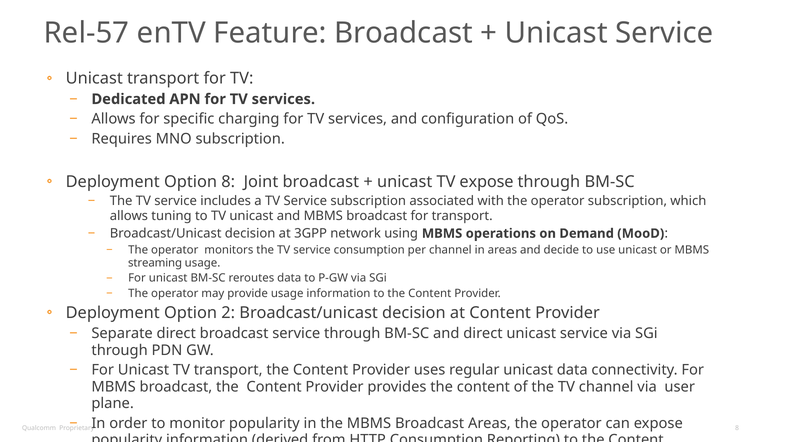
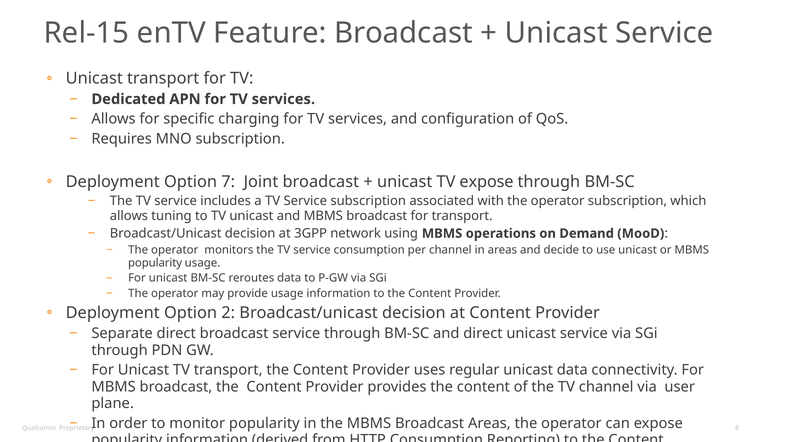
Rel-57: Rel-57 -> Rel-15
Option 8: 8 -> 7
streaming at (155, 263): streaming -> popularity
